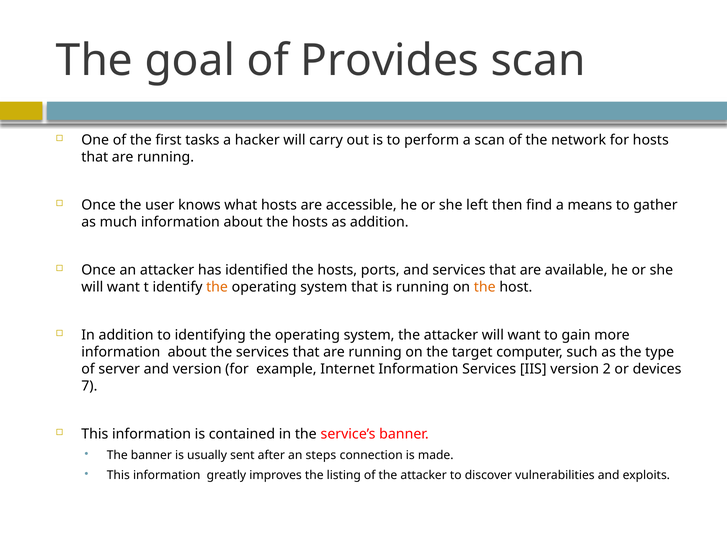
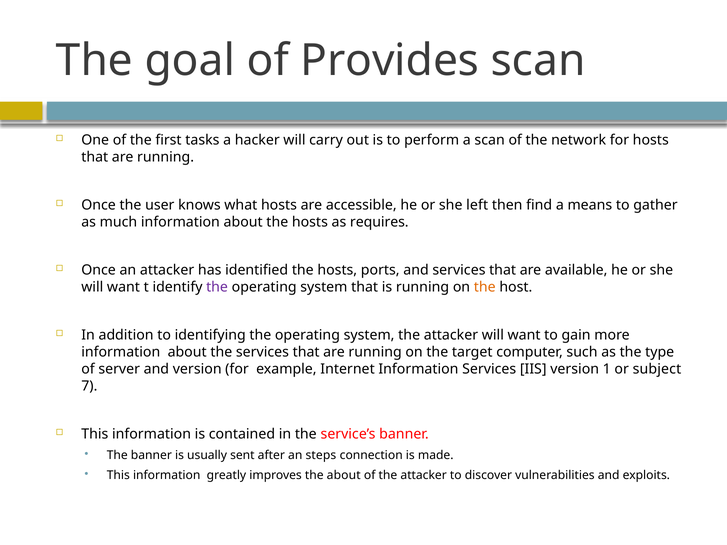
as addition: addition -> requires
the at (217, 287) colour: orange -> purple
2: 2 -> 1
devices: devices -> subject
the listing: listing -> about
